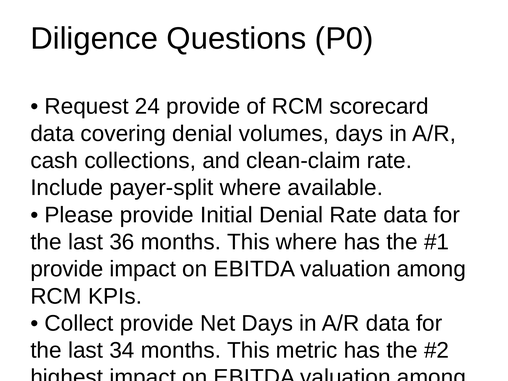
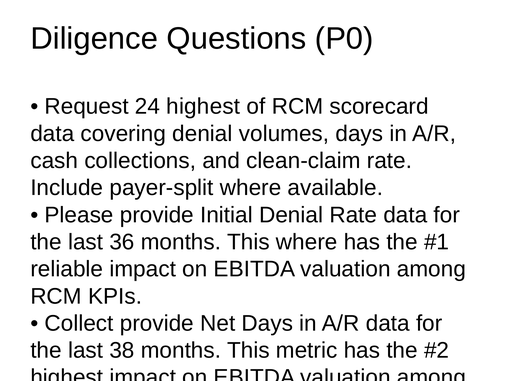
24 provide: provide -> highest
provide at (67, 269): provide -> reliable
34: 34 -> 38
